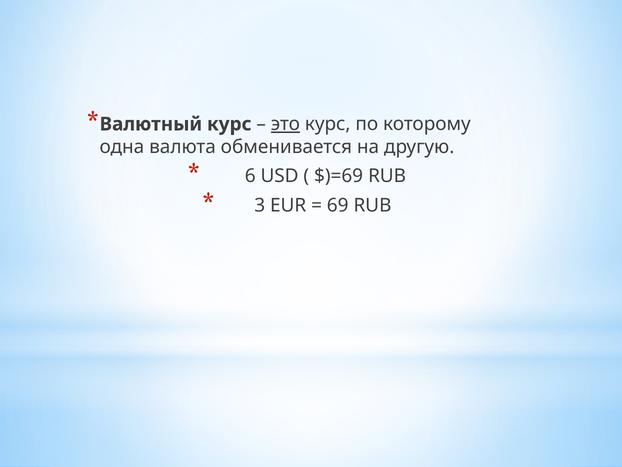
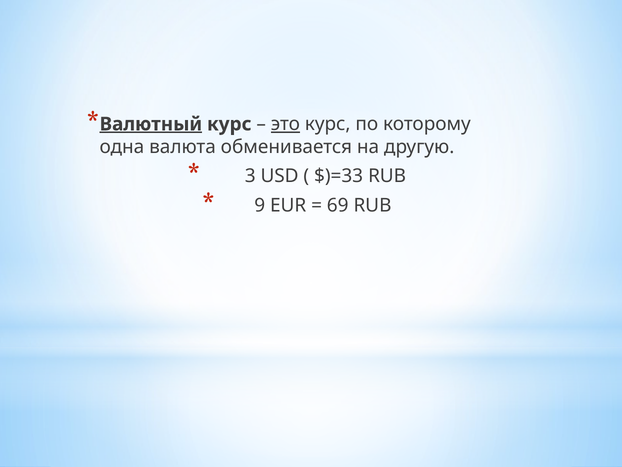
Валютный underline: none -> present
6: 6 -> 3
$)=69: $)=69 -> $)=33
3: 3 -> 9
